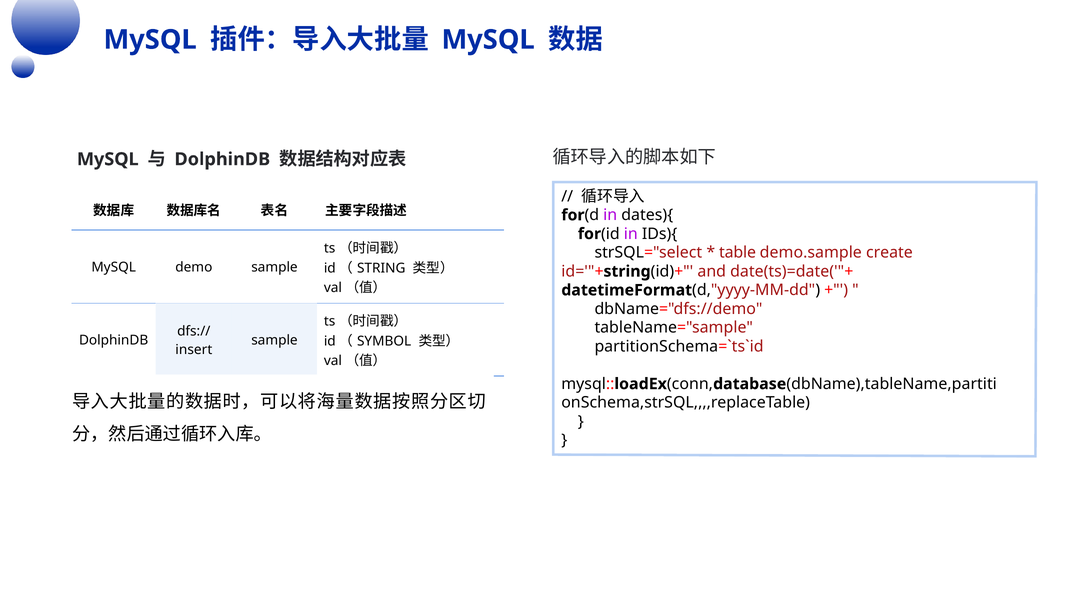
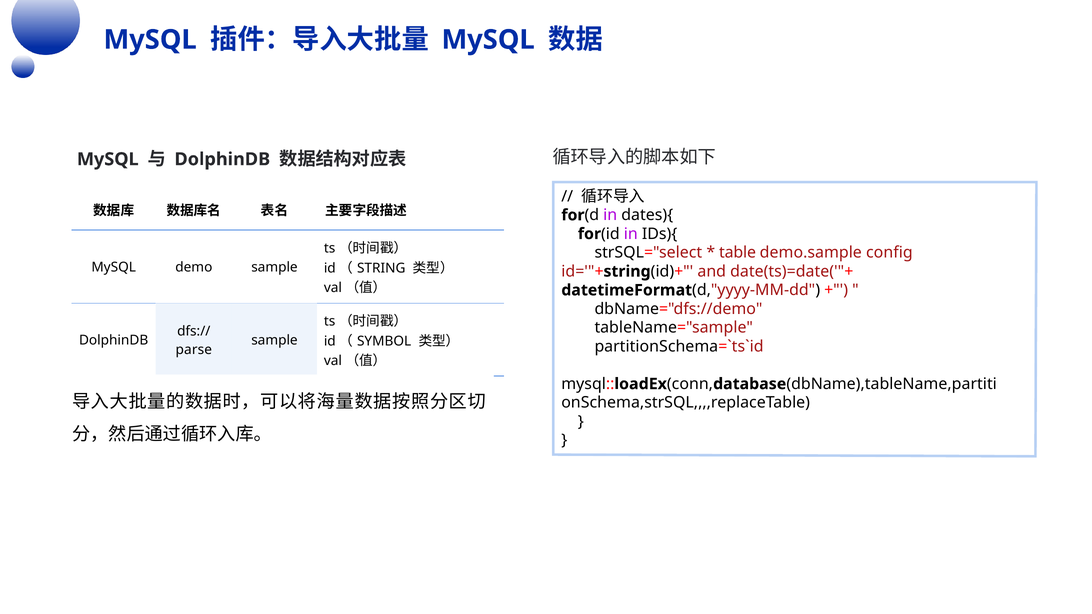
create: create -> config
insert: insert -> parse
